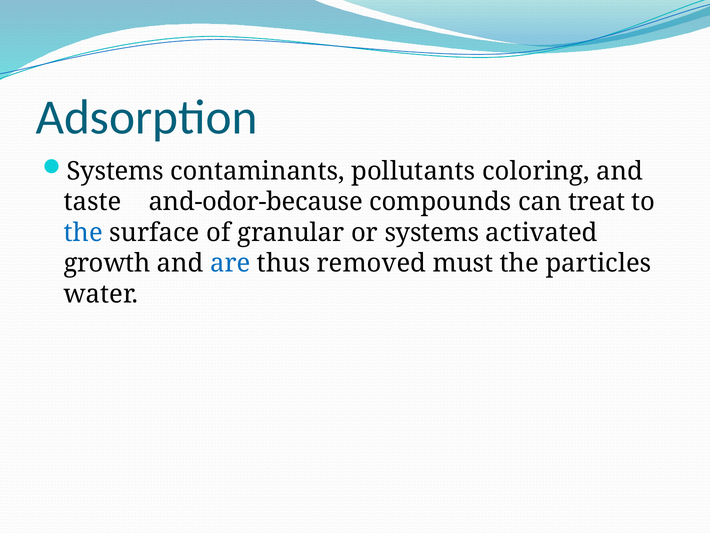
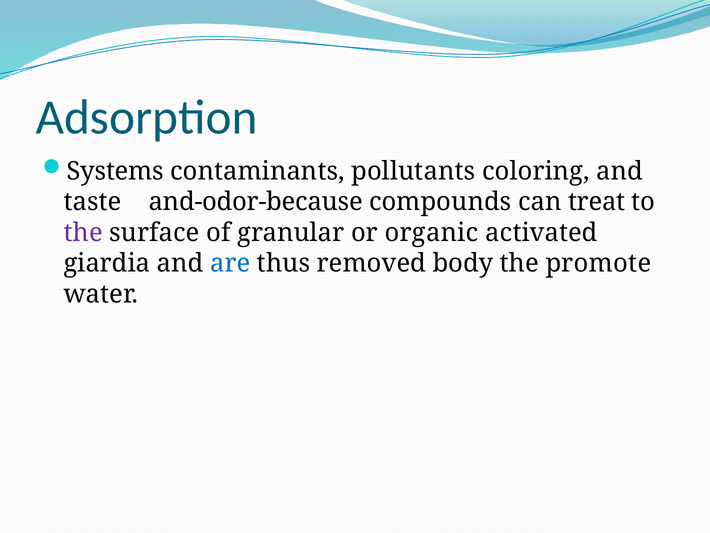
the at (83, 232) colour: blue -> purple
or systems: systems -> organic
growth: growth -> giardia
must: must -> body
particles: particles -> promote
